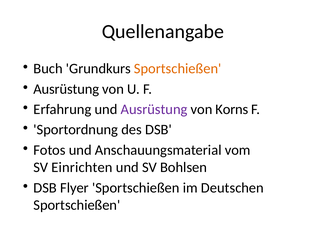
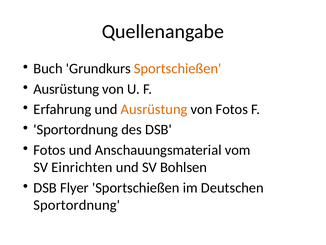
Ausrüstung at (154, 109) colour: purple -> orange
von Korns: Korns -> Fotos
Sportschießen at (77, 205): Sportschießen -> Sportordnung
